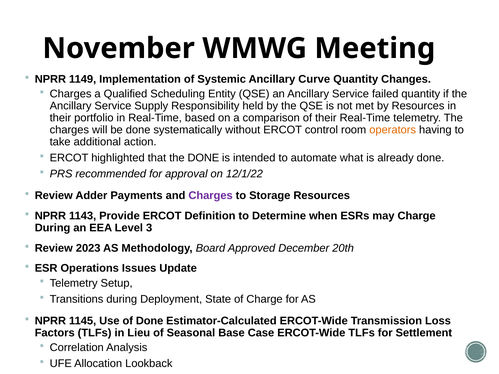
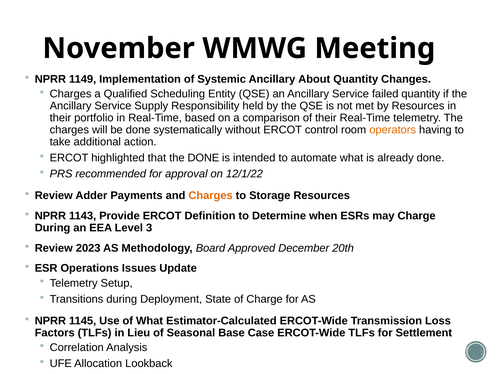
Curve: Curve -> About
Charges at (211, 196) colour: purple -> orange
of Done: Done -> What
